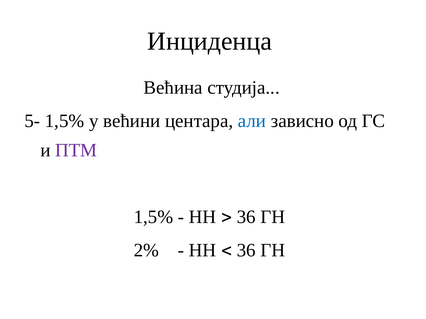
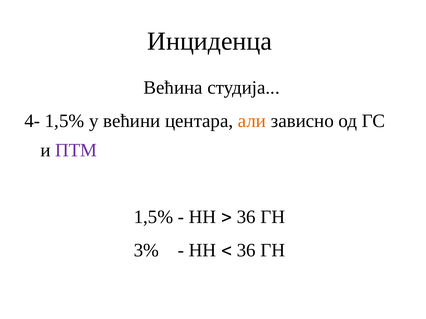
5-: 5- -> 4-
али colour: blue -> orange
2%: 2% -> 3%
